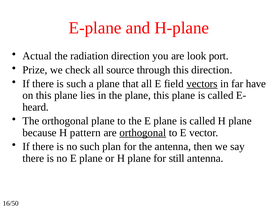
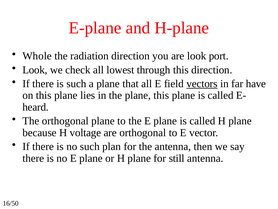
Actual: Actual -> Whole
Prize at (35, 70): Prize -> Look
source: source -> lowest
pattern: pattern -> voltage
orthogonal at (143, 132) underline: present -> none
